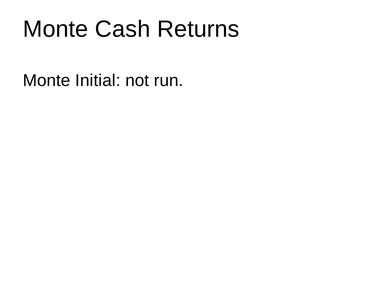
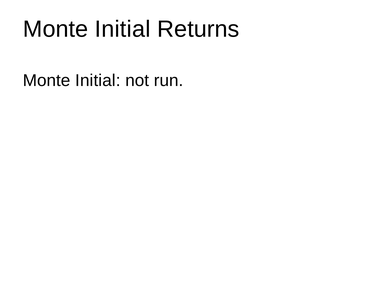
Cash at (123, 29): Cash -> Initial
